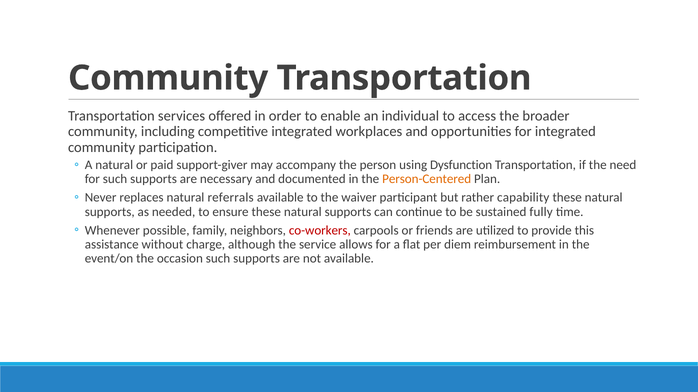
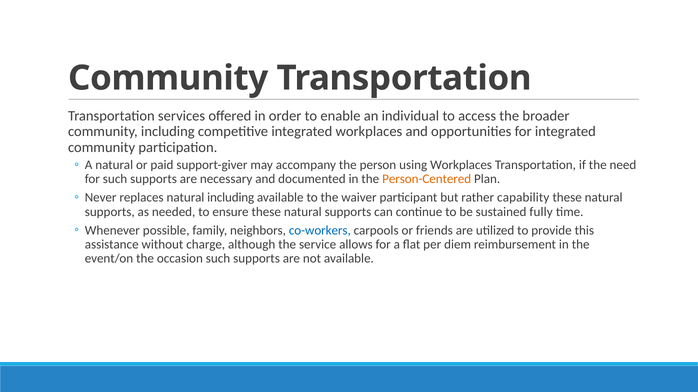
using Dysfunction: Dysfunction -> Workplaces
natural referrals: referrals -> including
co-workers colour: red -> blue
